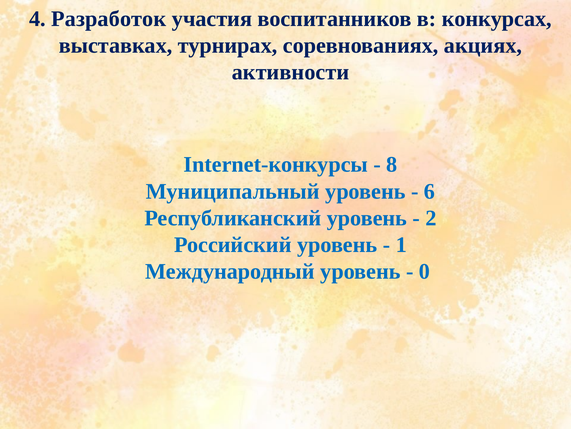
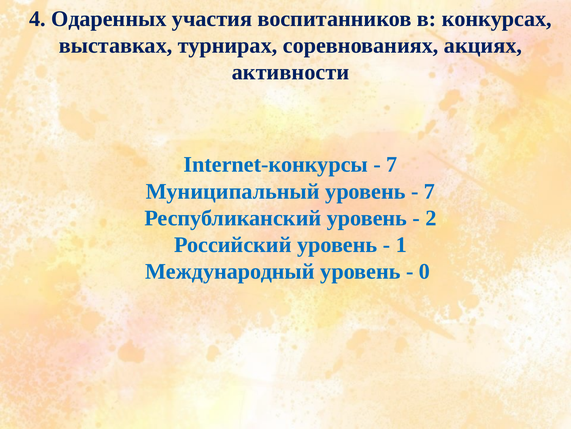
Разработок: Разработок -> Одаренных
8 at (392, 164): 8 -> 7
6 at (430, 191): 6 -> 7
